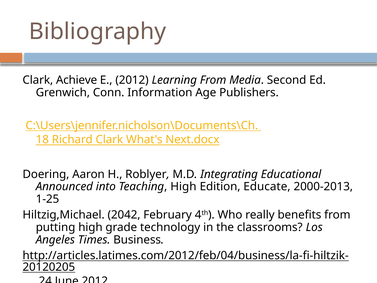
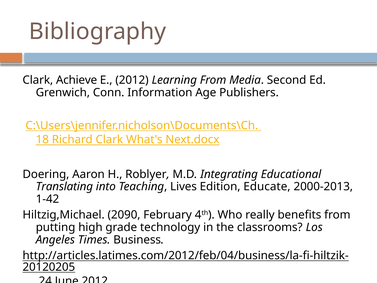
Announced: Announced -> Translating
Teaching High: High -> Lives
1-25: 1-25 -> 1-42
2042: 2042 -> 2090
